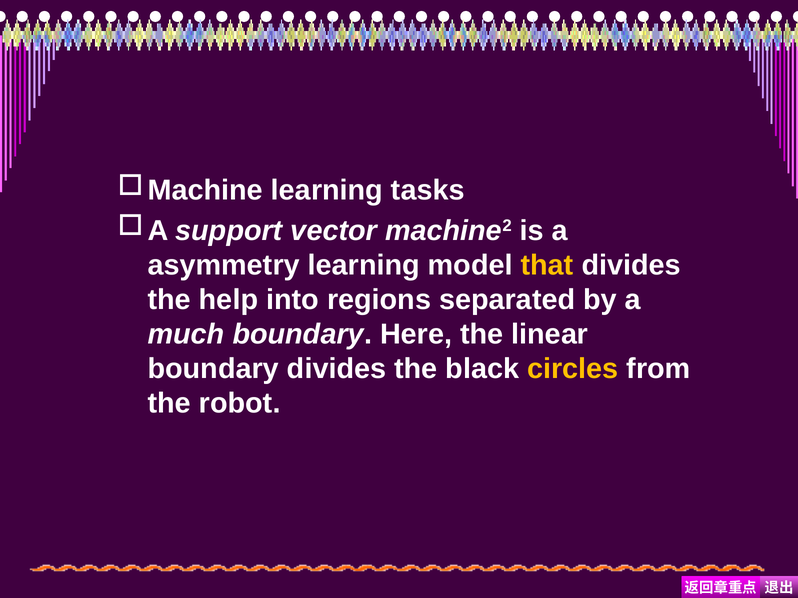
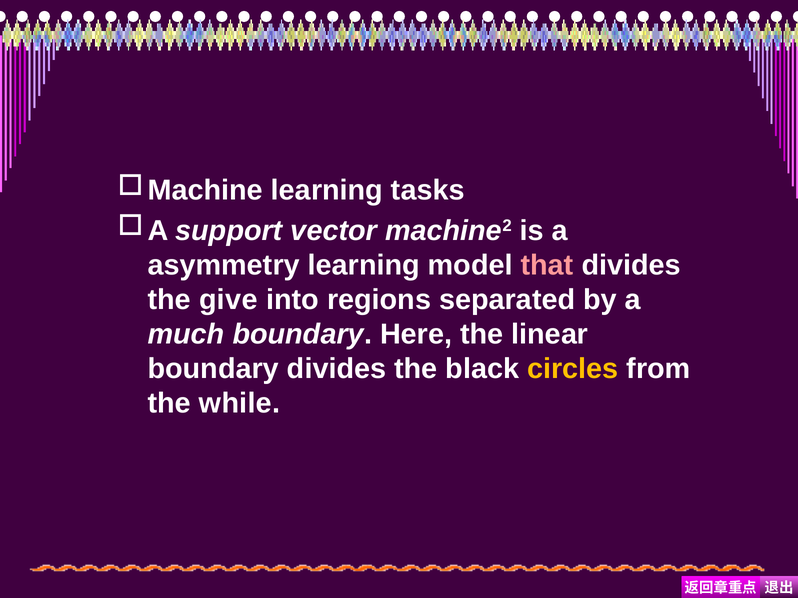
that colour: yellow -> pink
help: help -> give
robot: robot -> while
